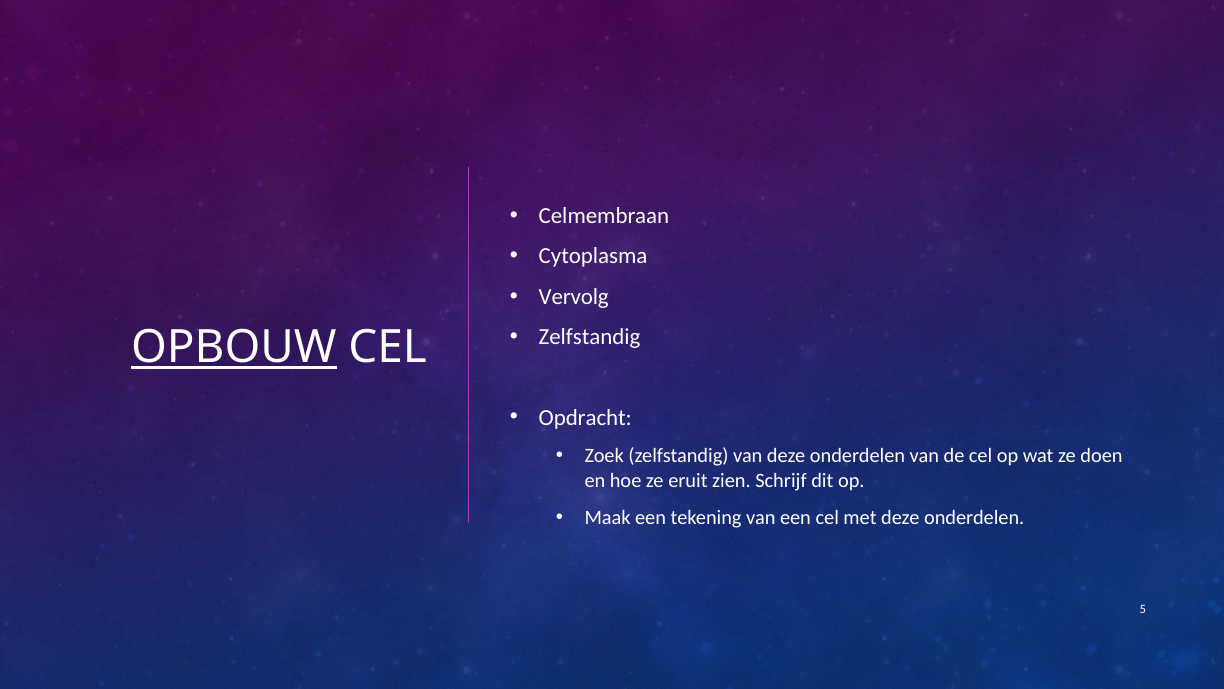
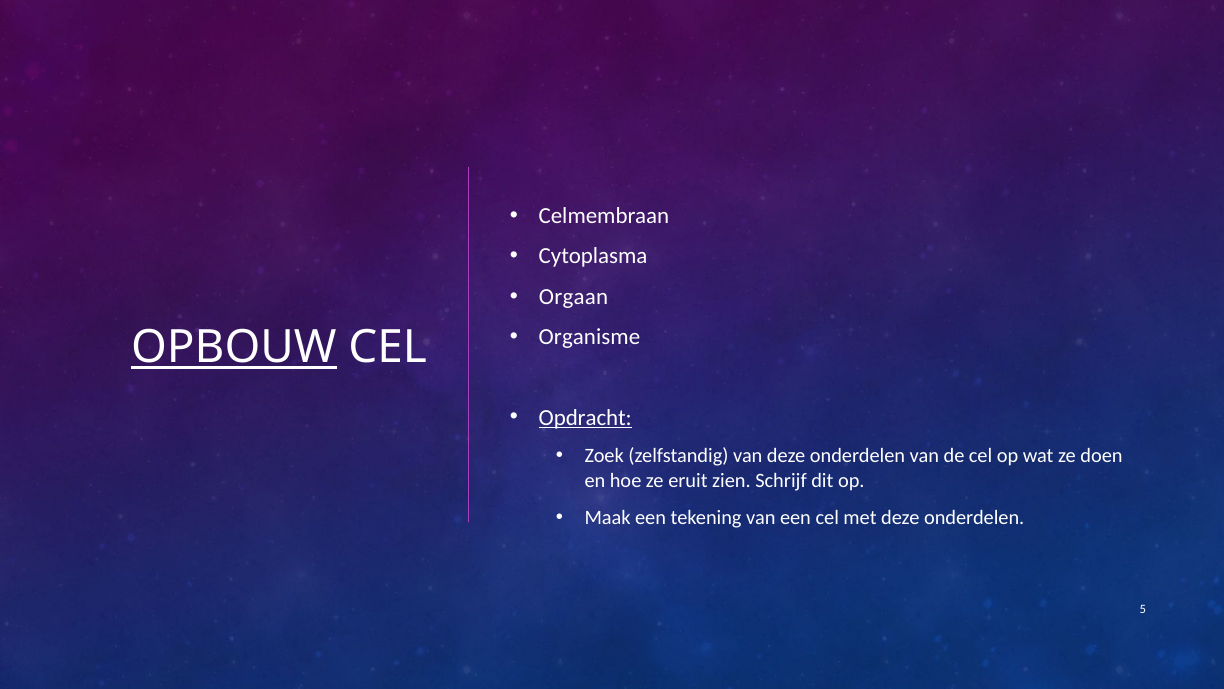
Vervolg: Vervolg -> Orgaan
Zelfstandig at (590, 337): Zelfstandig -> Organisme
Opdracht underline: none -> present
